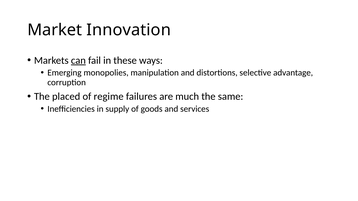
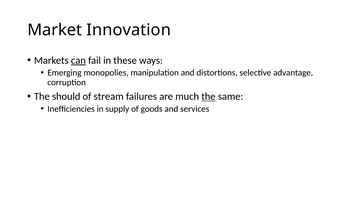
placed: placed -> should
regime: regime -> stream
the at (208, 97) underline: none -> present
